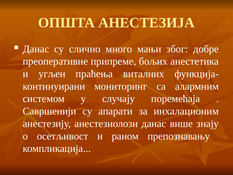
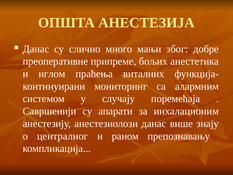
угљен: угљен -> иглом
осетљивост: осетљивост -> централног
